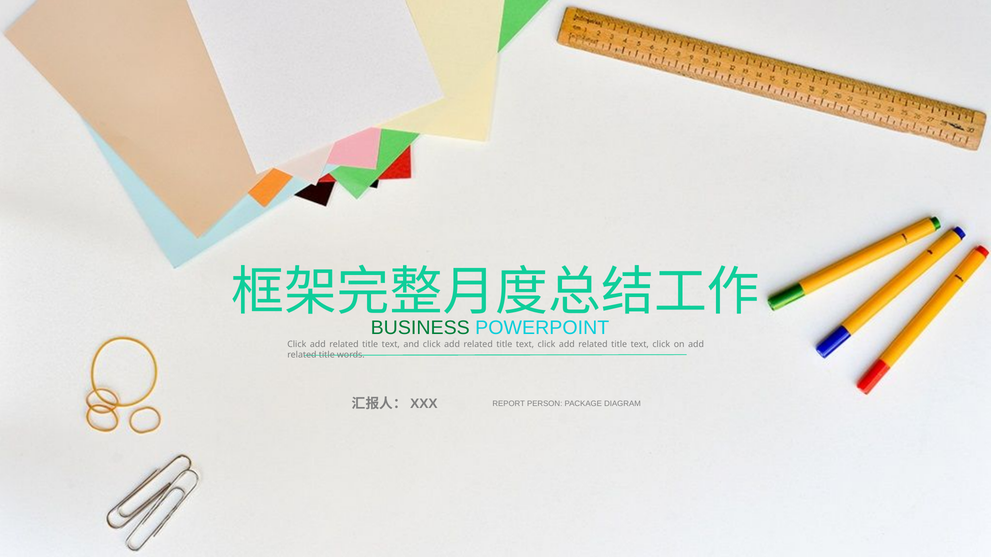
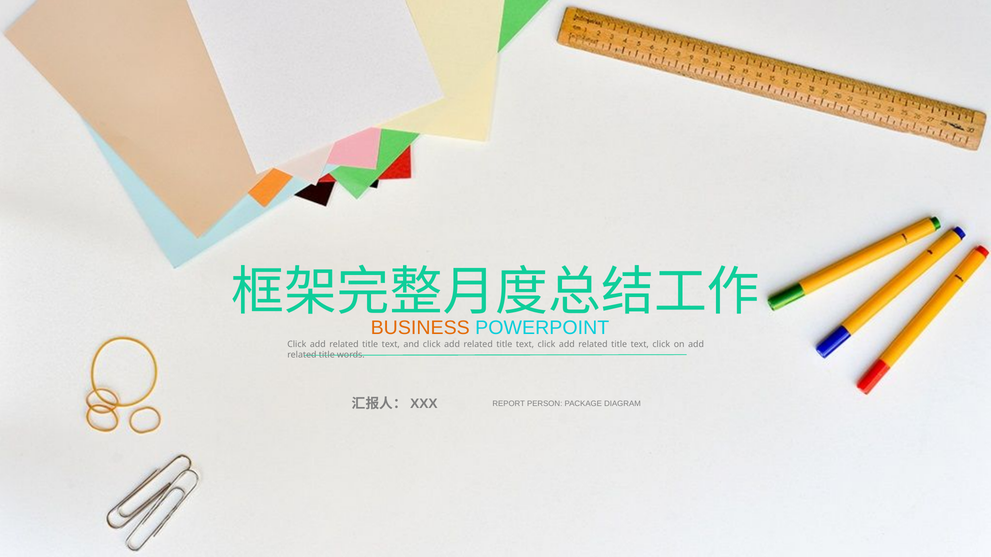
BUSINESS colour: green -> orange
